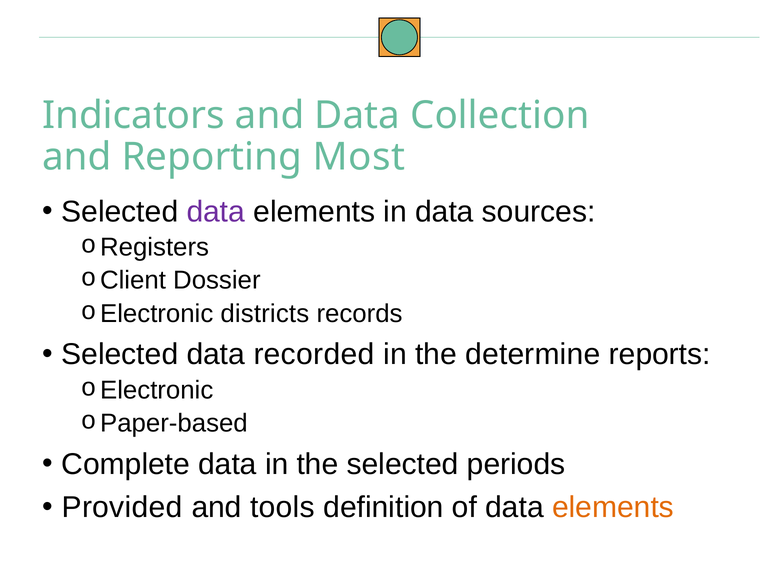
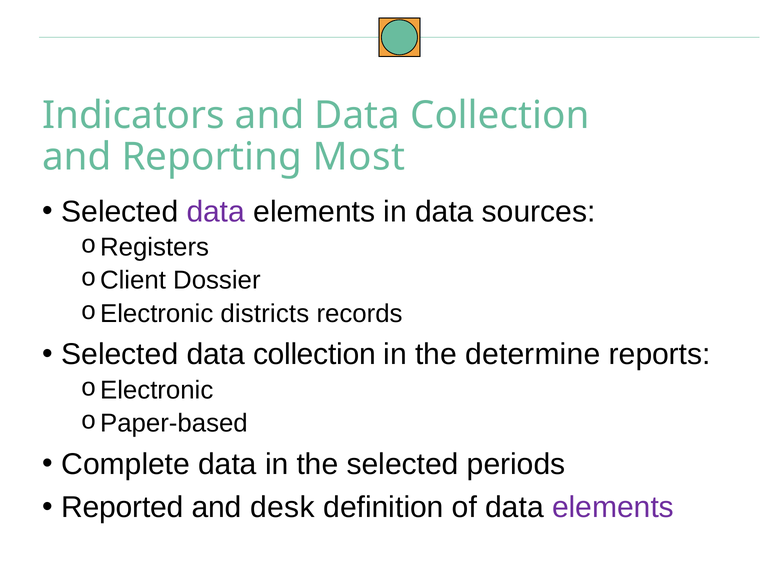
Selected data recorded: recorded -> collection
Provided: Provided -> Reported
tools: tools -> desk
elements at (613, 508) colour: orange -> purple
